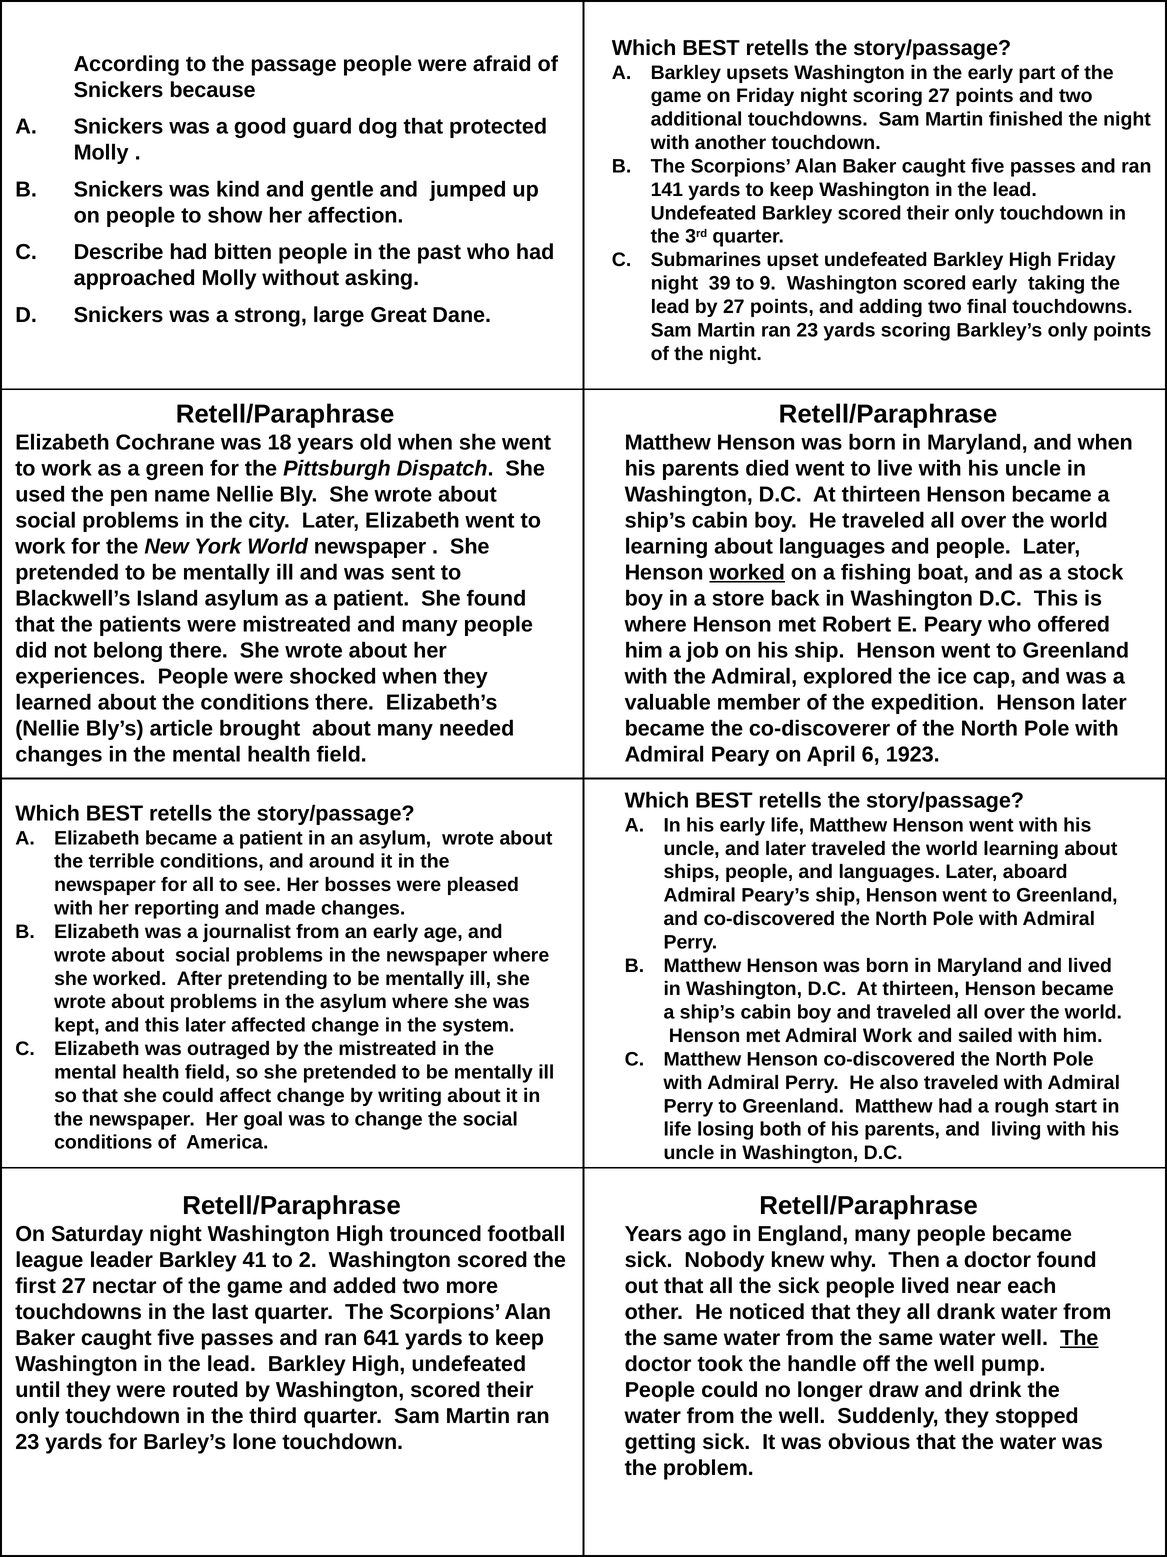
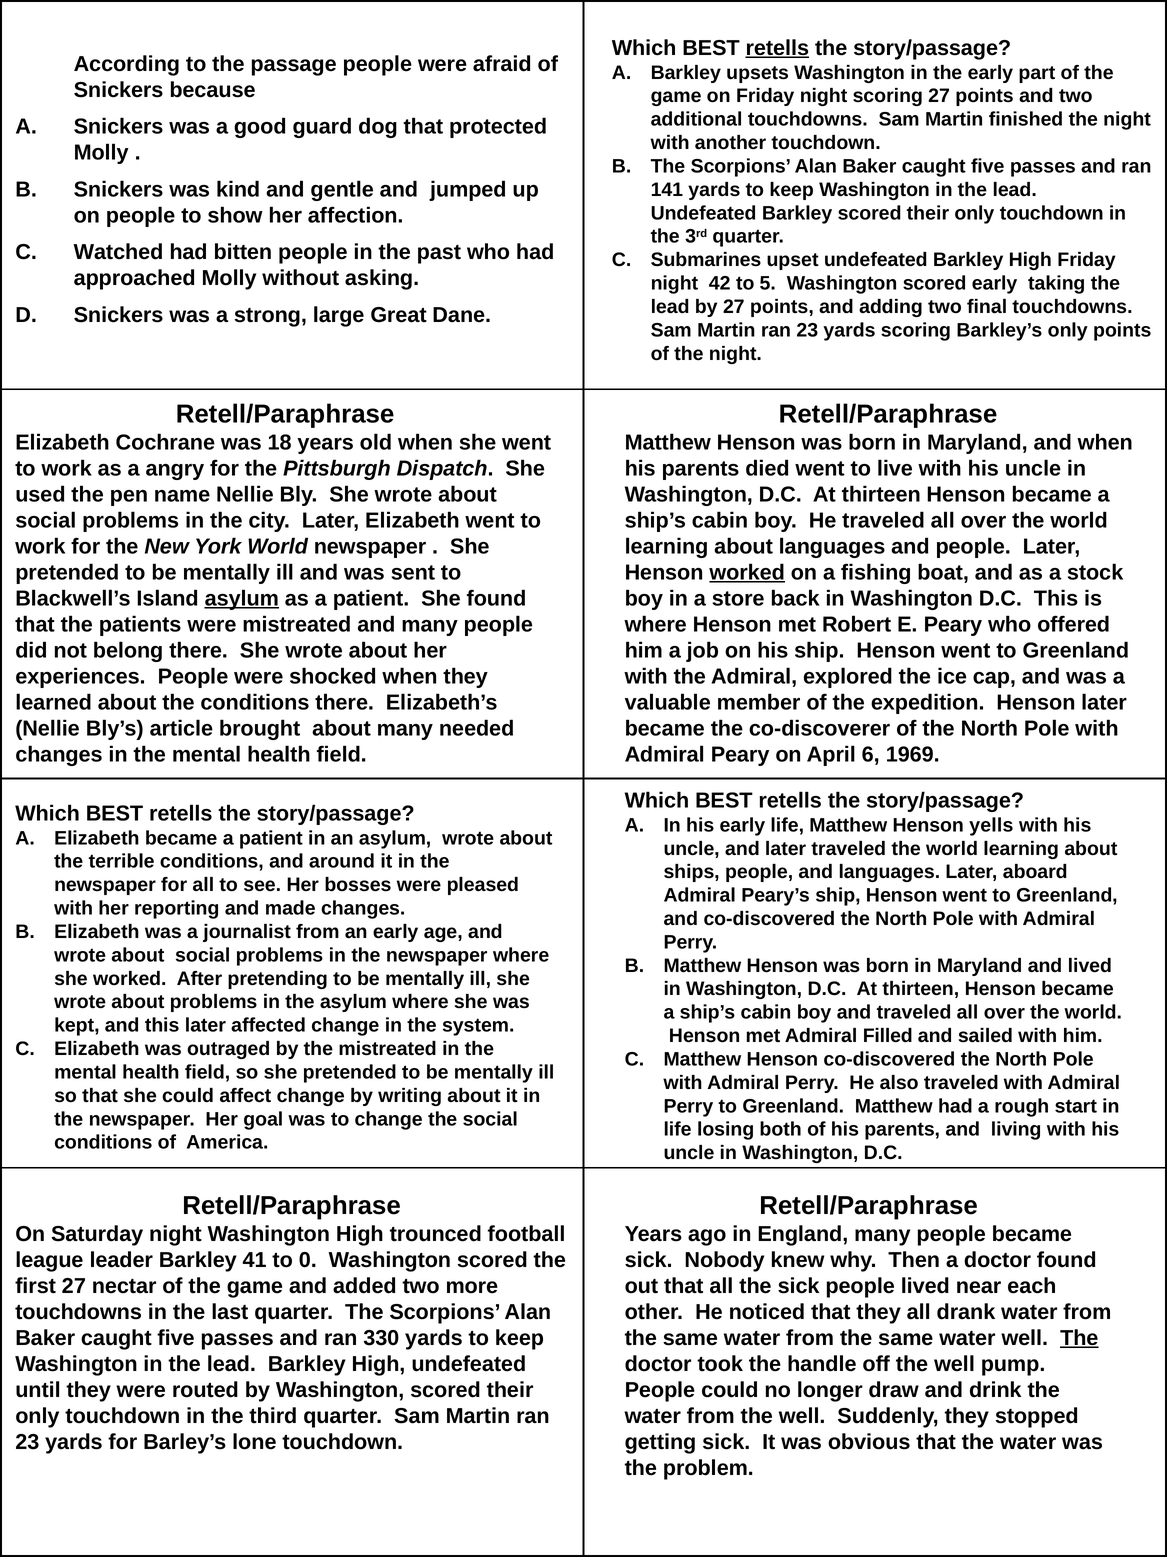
retells at (777, 48) underline: none -> present
Describe: Describe -> Watched
39: 39 -> 42
9: 9 -> 5
green: green -> angry
asylum at (242, 598) underline: none -> present
1923: 1923 -> 1969
Matthew Henson went: went -> yells
Admiral Work: Work -> Filled
2: 2 -> 0
641: 641 -> 330
